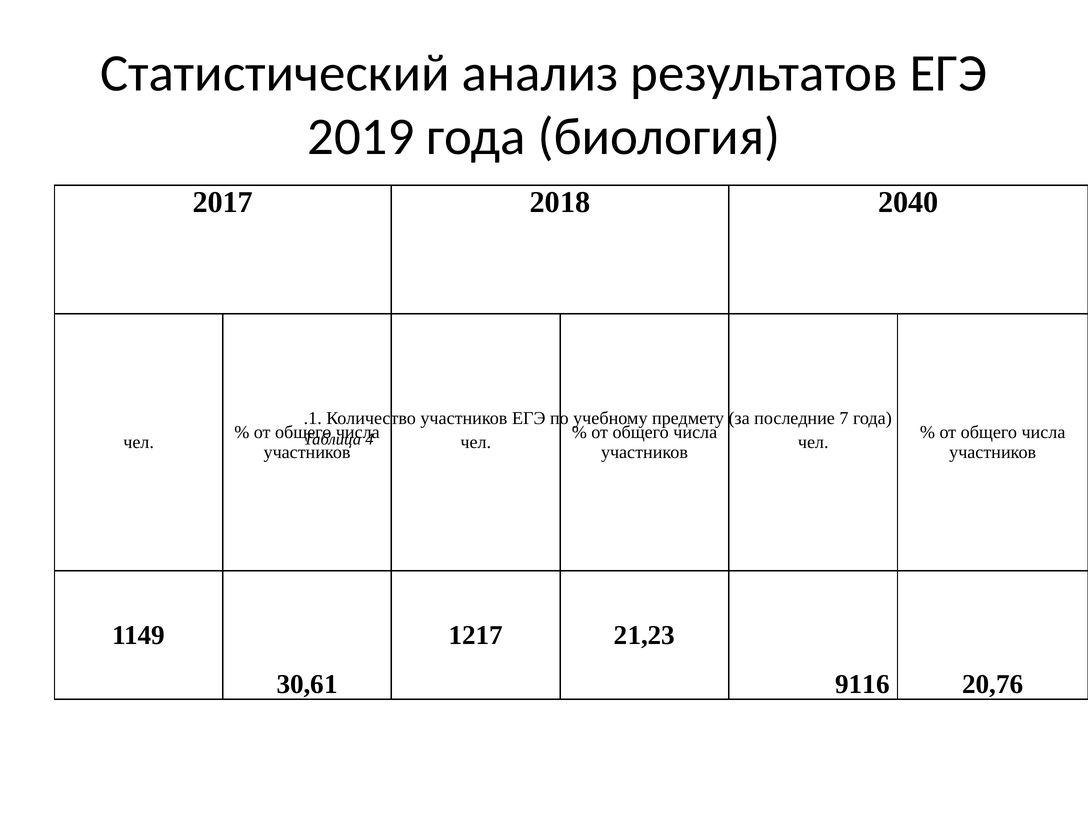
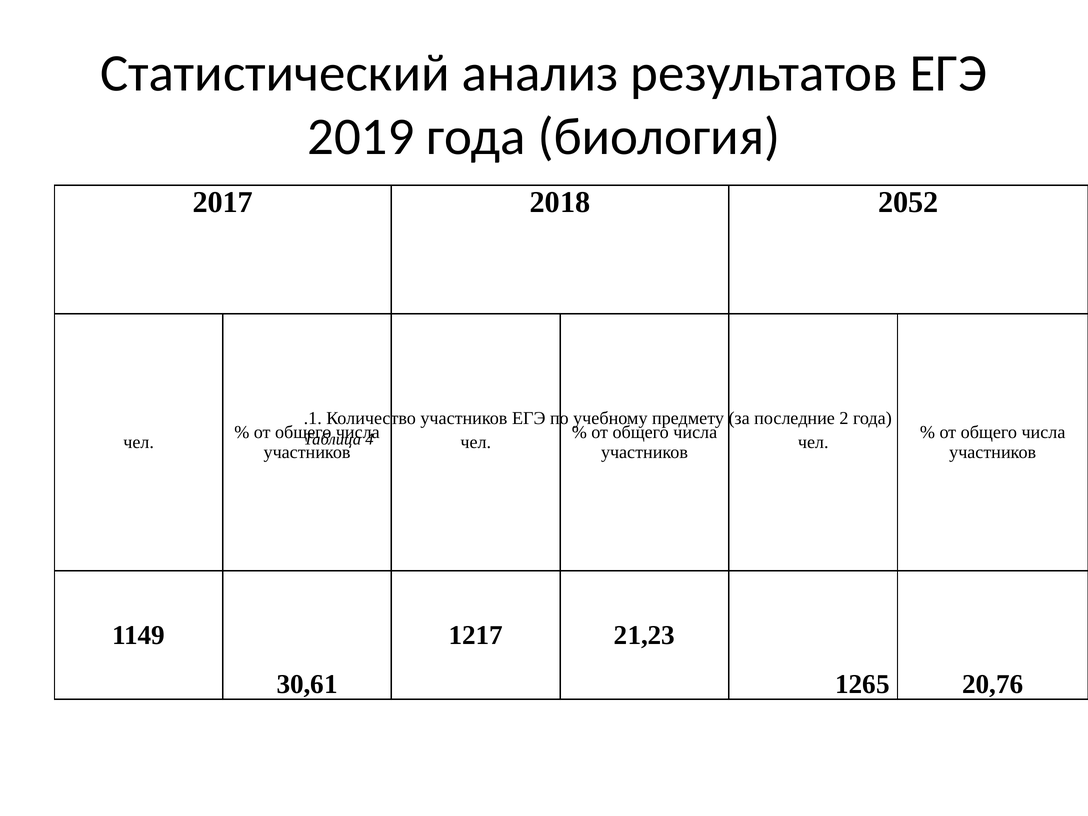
2040: 2040 -> 2052
7: 7 -> 2
9116: 9116 -> 1265
